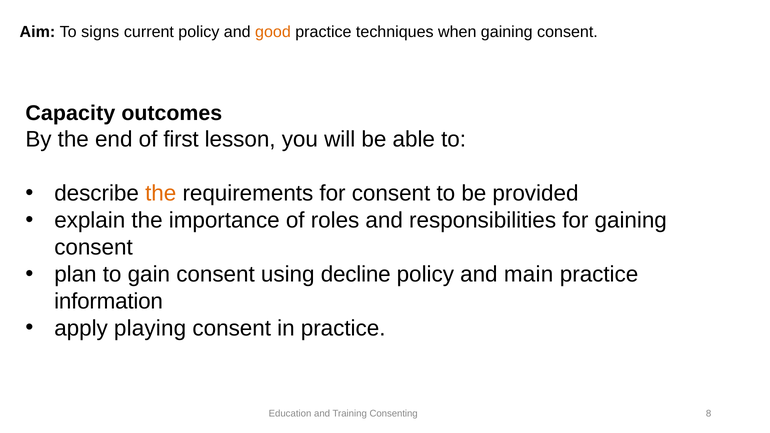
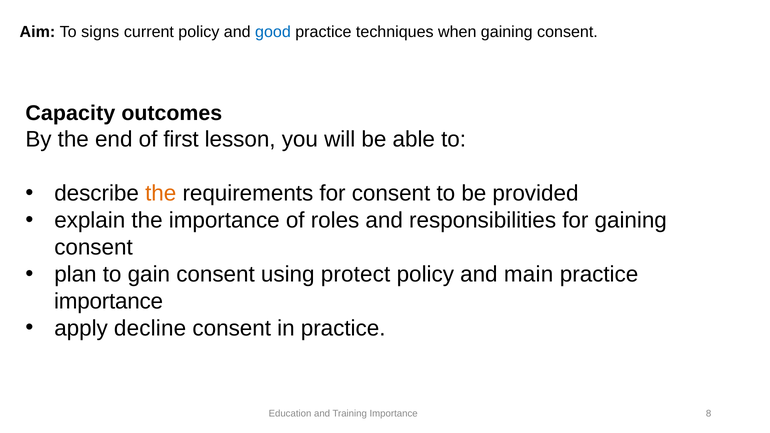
good colour: orange -> blue
decline: decline -> protect
information at (109, 301): information -> importance
playing: playing -> decline
Training Consenting: Consenting -> Importance
